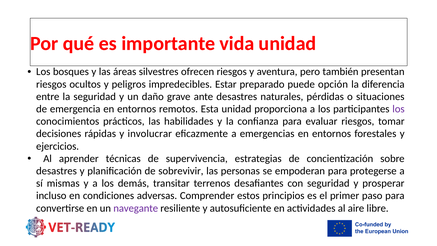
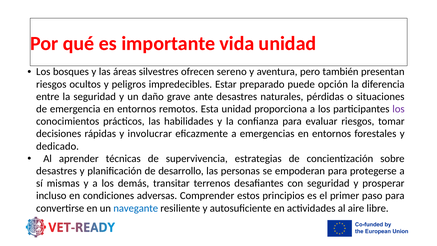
ofrecen riesgos: riesgos -> sereno
ejercicios: ejercicios -> dedicado
sobrevivir: sobrevivir -> desarrollo
navegante colour: purple -> blue
